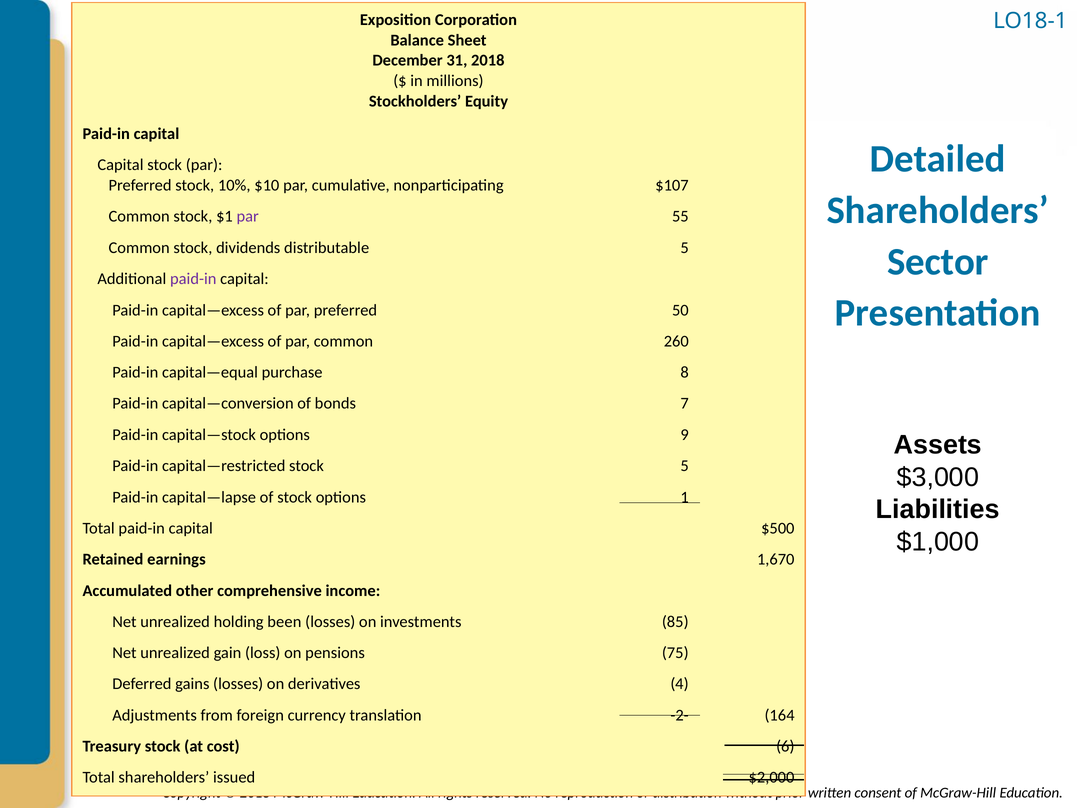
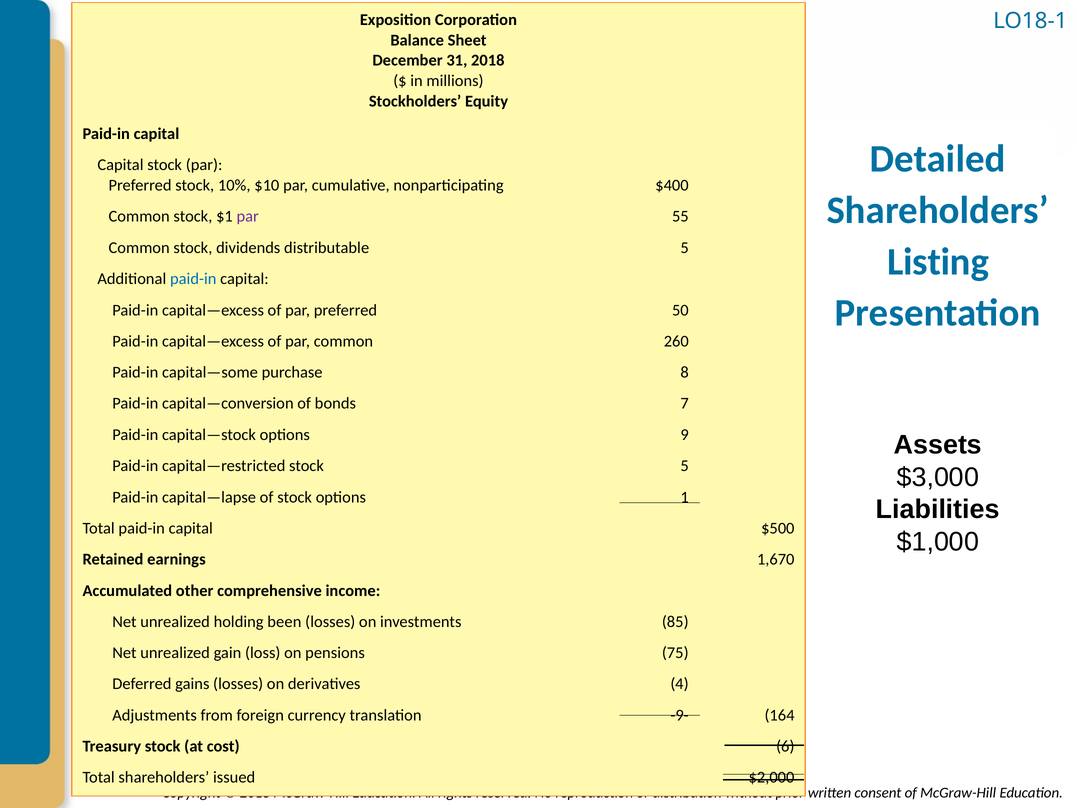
$107: $107 -> $400
Sector: Sector -> Listing
paid-in at (193, 279) colour: purple -> blue
capital—equal: capital—equal -> capital—some
-2-: -2- -> -9-
